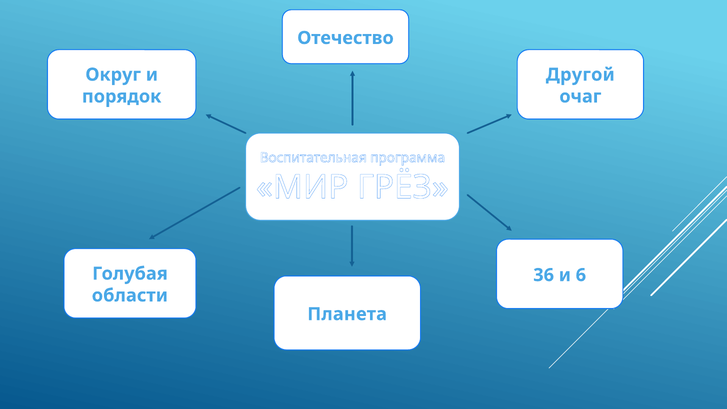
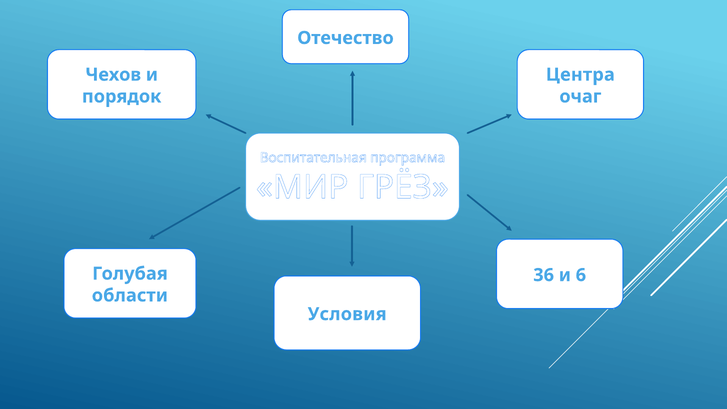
Округ: Округ -> Чехов
Другой: Другой -> Центра
Планета: Планета -> Условия
